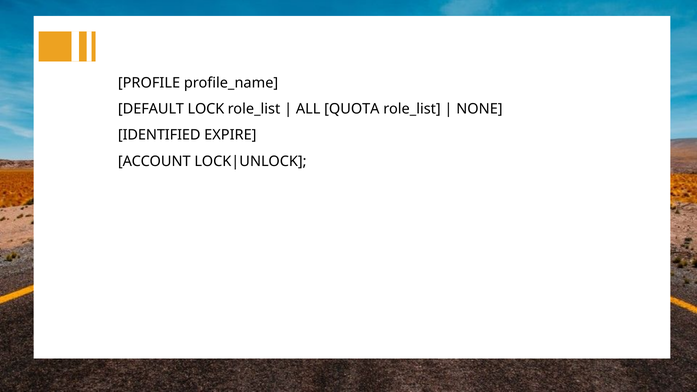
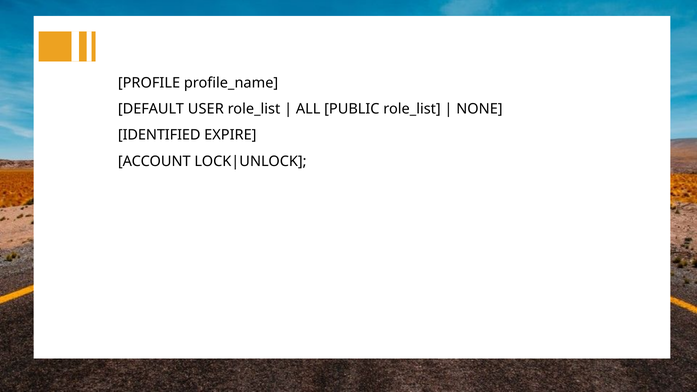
LOCK: LOCK -> USER
QUOTA: QUOTA -> PUBLIC
